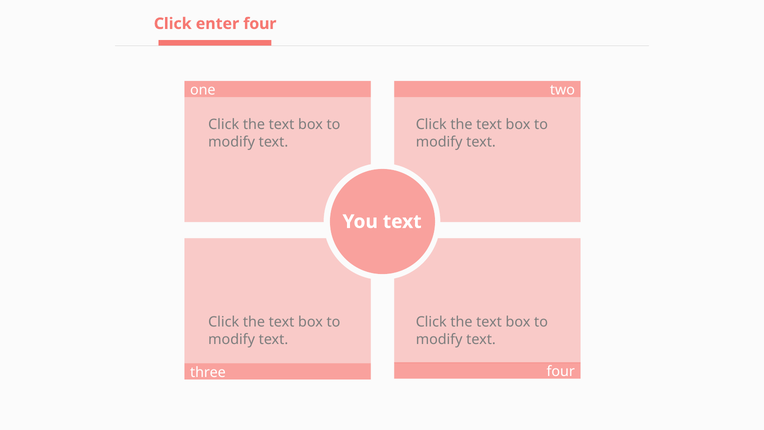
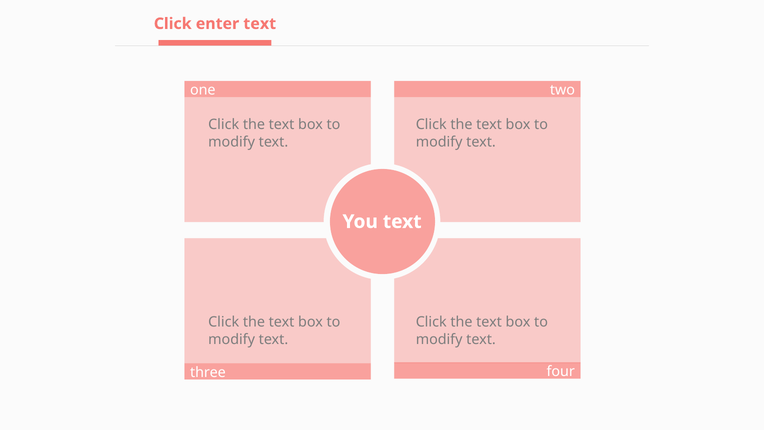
enter four: four -> text
